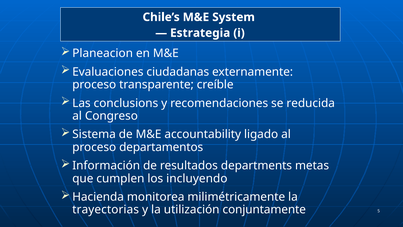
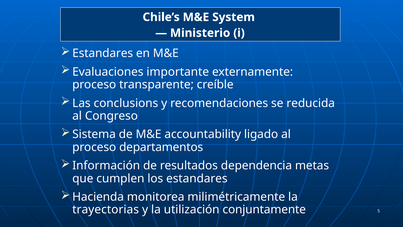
Estrategia: Estrategia -> Ministerio
Planeacion at (103, 53): Planeacion -> Estandares
ciudadanas: ciudadanas -> importante
departments: departments -> dependencia
los incluyendo: incluyendo -> estandares
